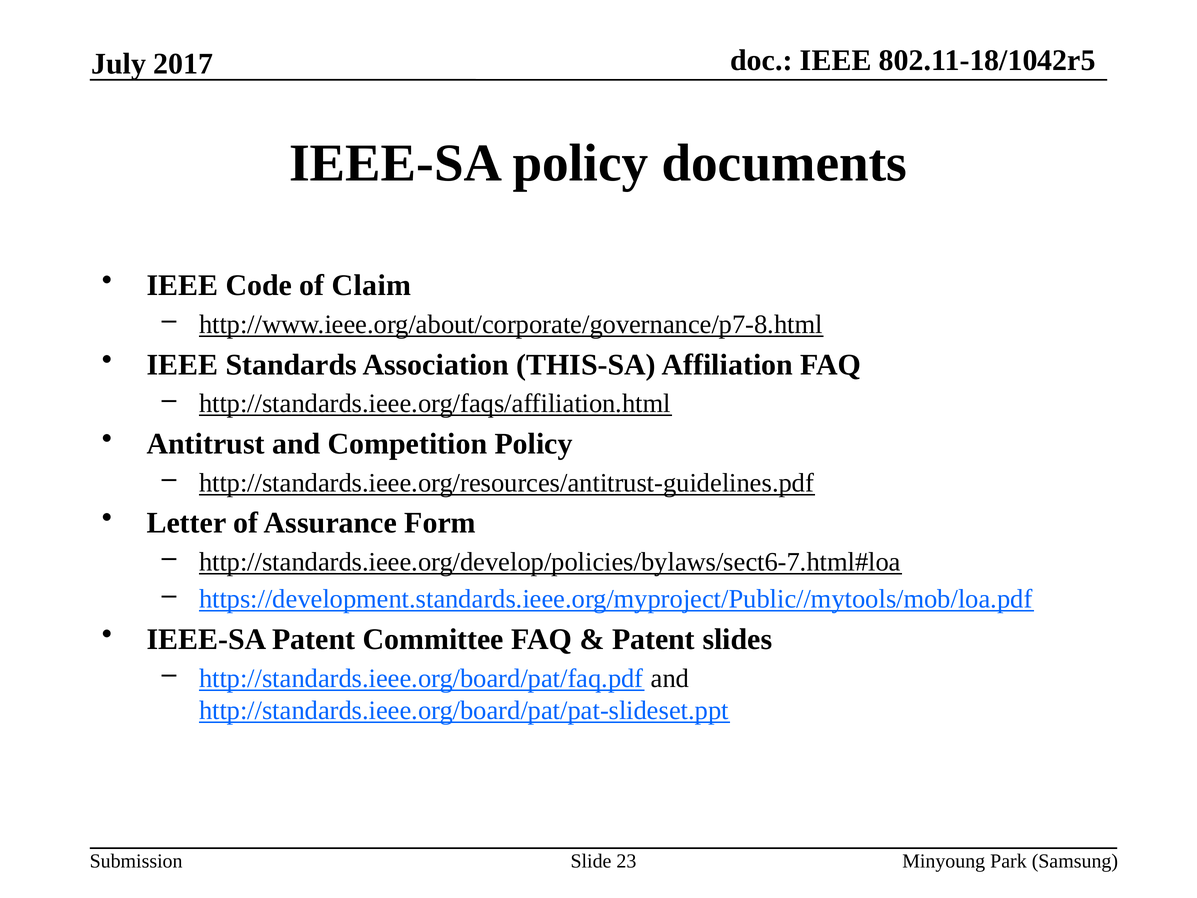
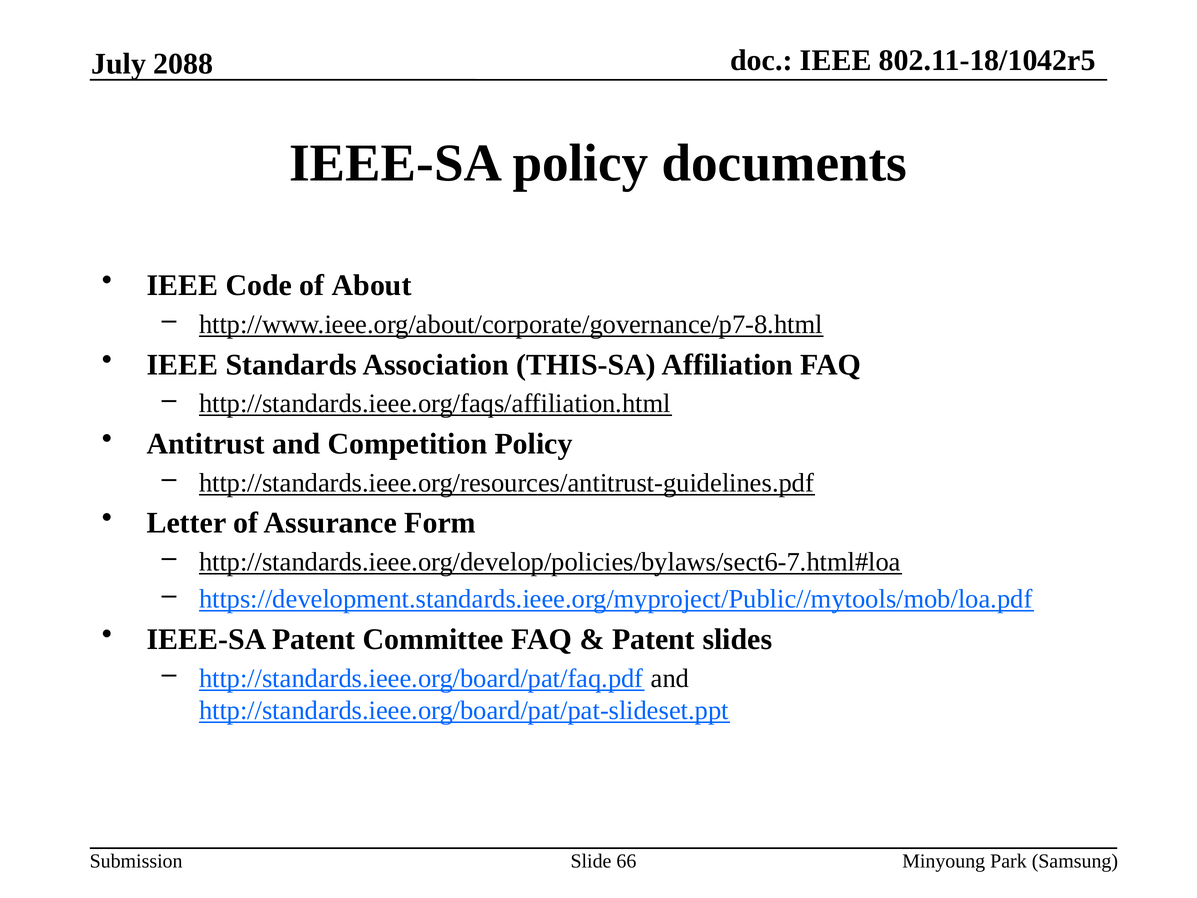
2017: 2017 -> 2088
Claim: Claim -> About
23: 23 -> 66
